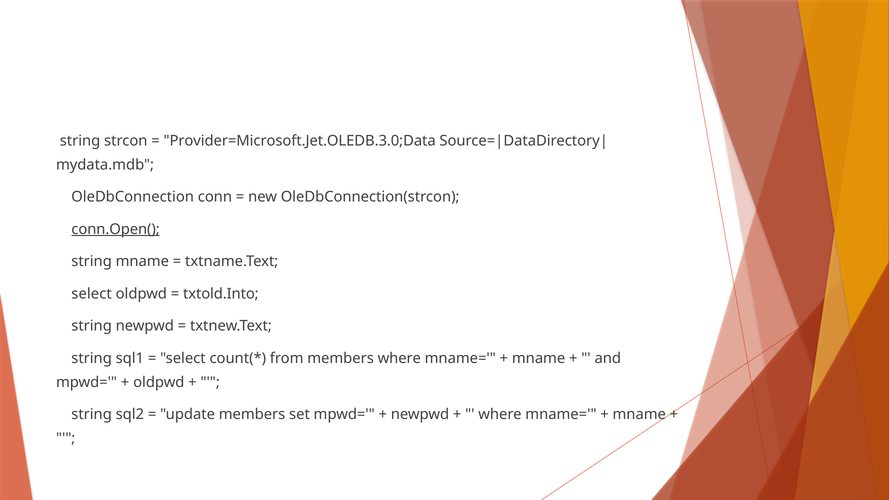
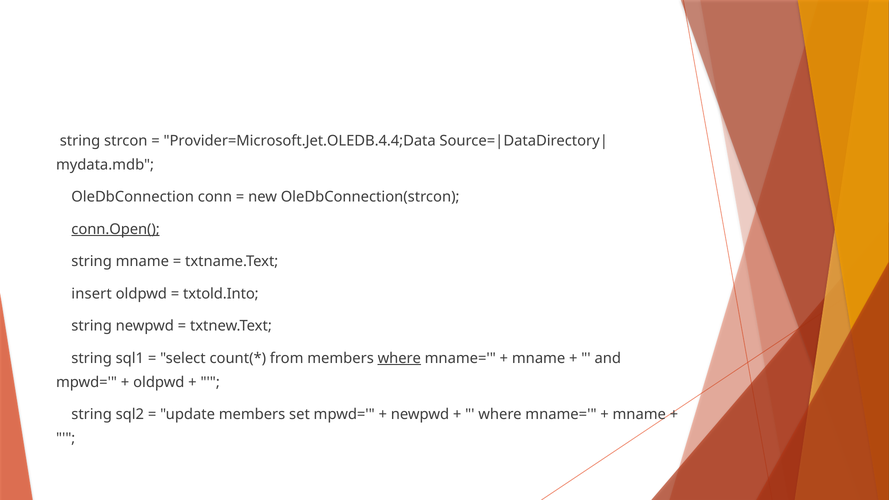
Provider=Microsoft.Jet.OLEDB.3.0;Data: Provider=Microsoft.Jet.OLEDB.3.0;Data -> Provider=Microsoft.Jet.OLEDB.4.4;Data
select at (92, 294): select -> insert
where at (399, 358) underline: none -> present
